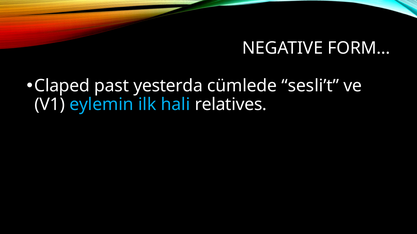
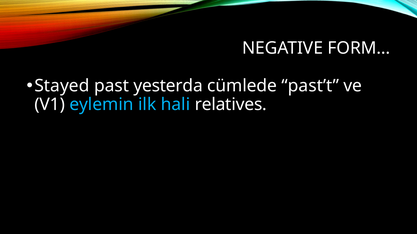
Claped: Claped -> Stayed
sesli’t: sesli’t -> past’t
